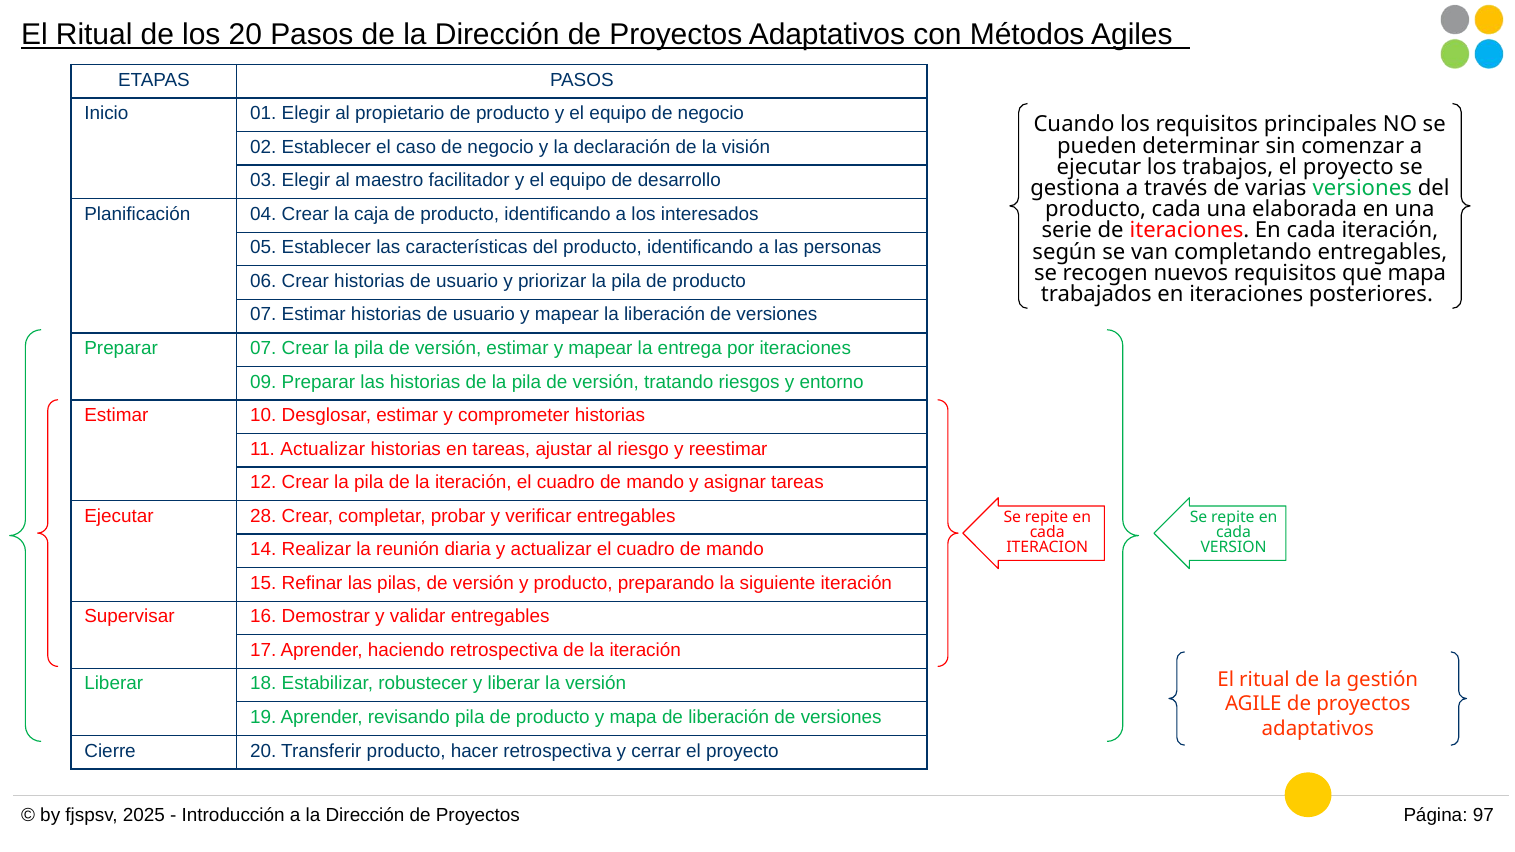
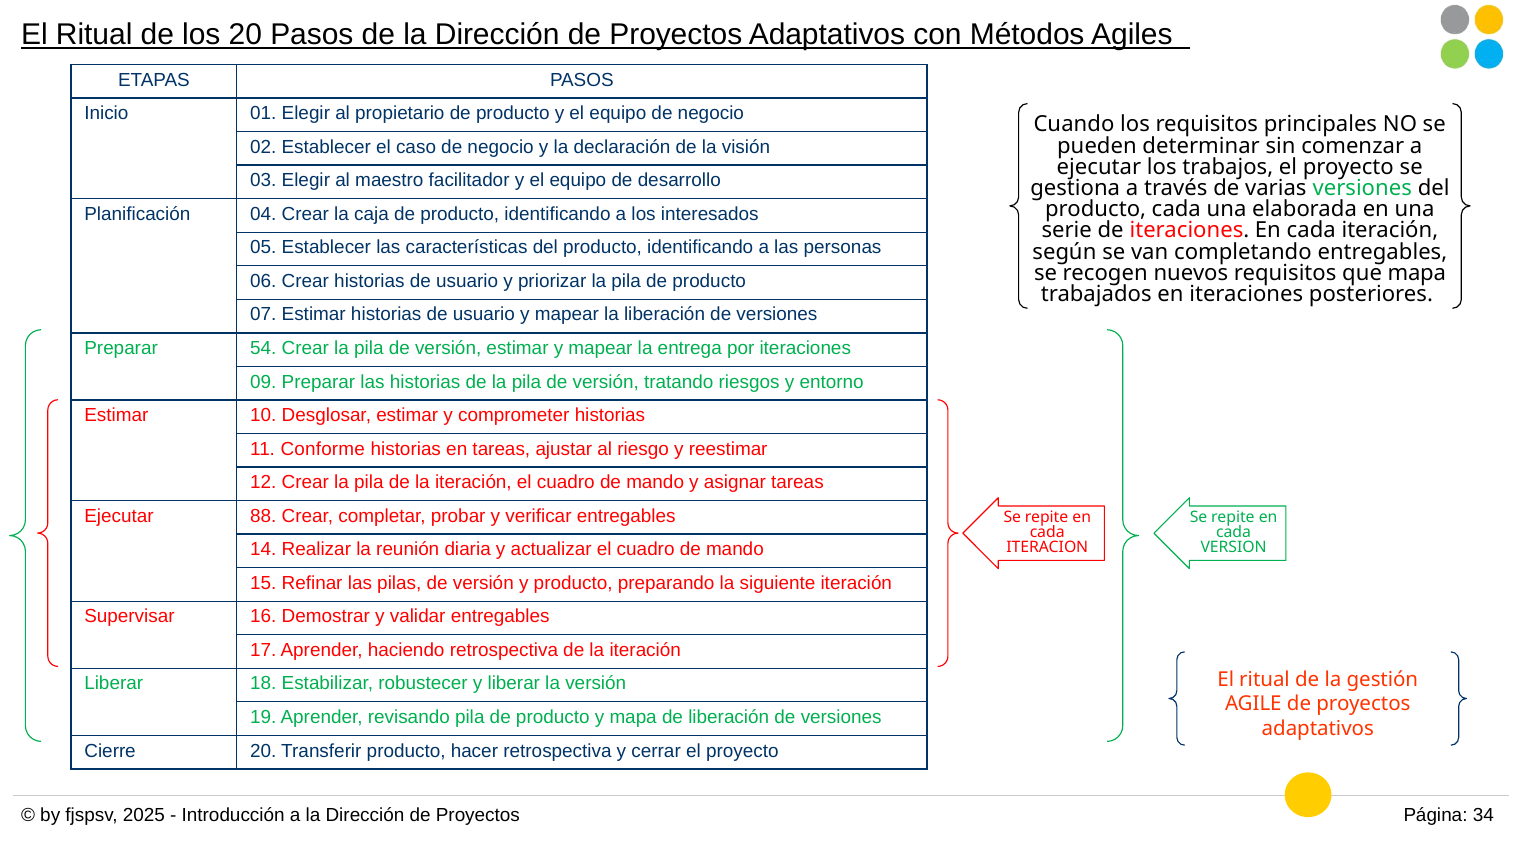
Preparar 07: 07 -> 54
11 Actualizar: Actualizar -> Conforme
28: 28 -> 88
97: 97 -> 34
